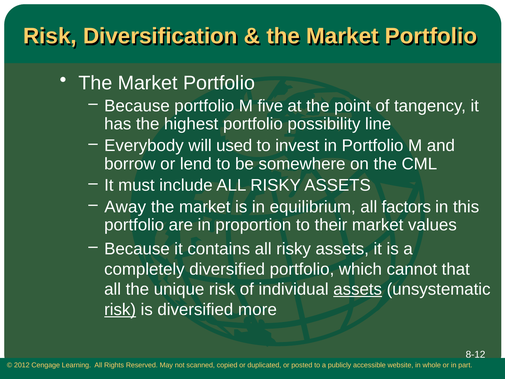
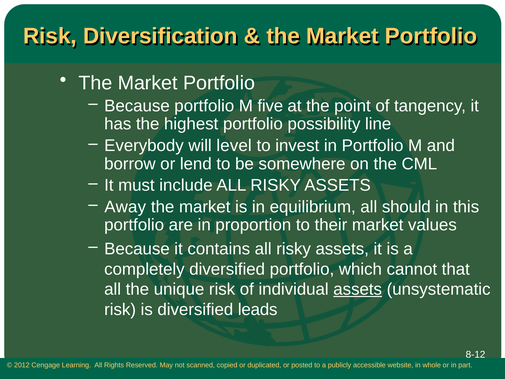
used: used -> level
factors: factors -> should
risk at (120, 309) underline: present -> none
more: more -> leads
